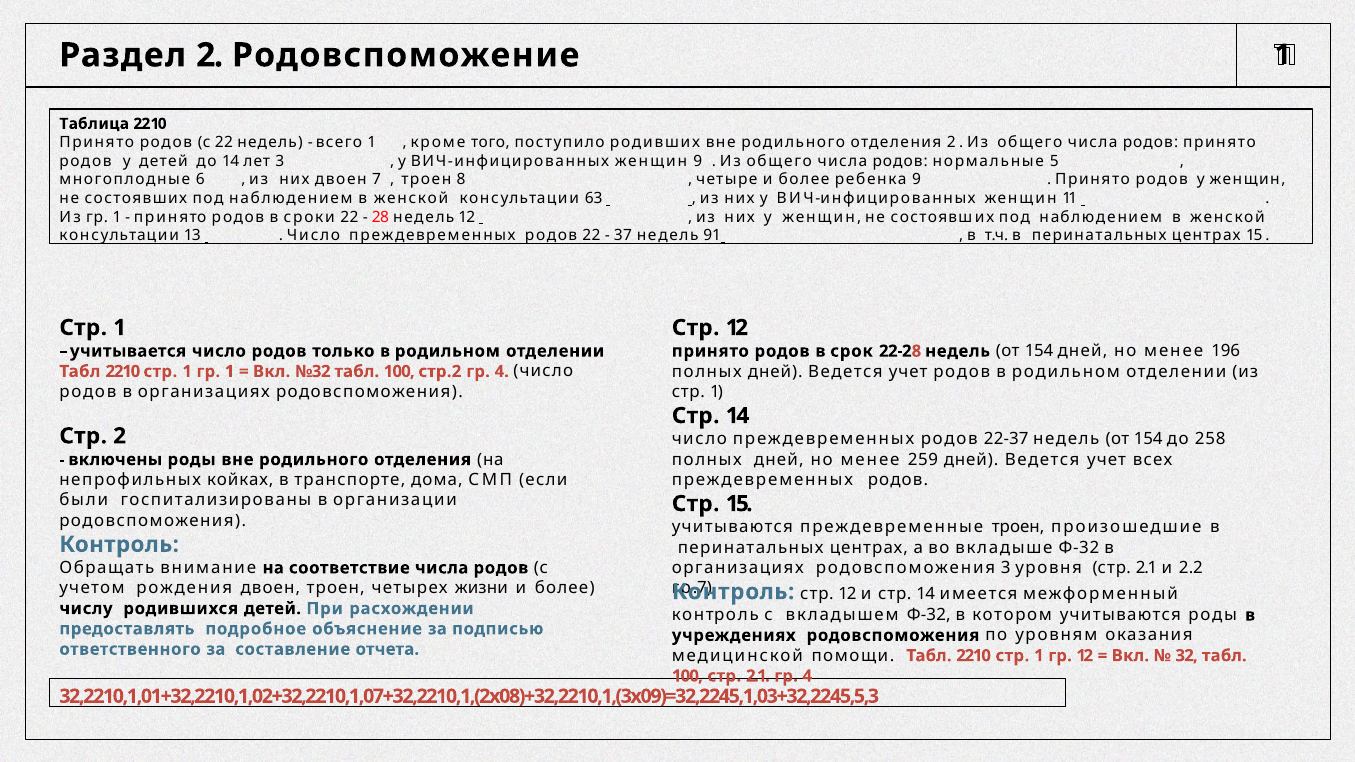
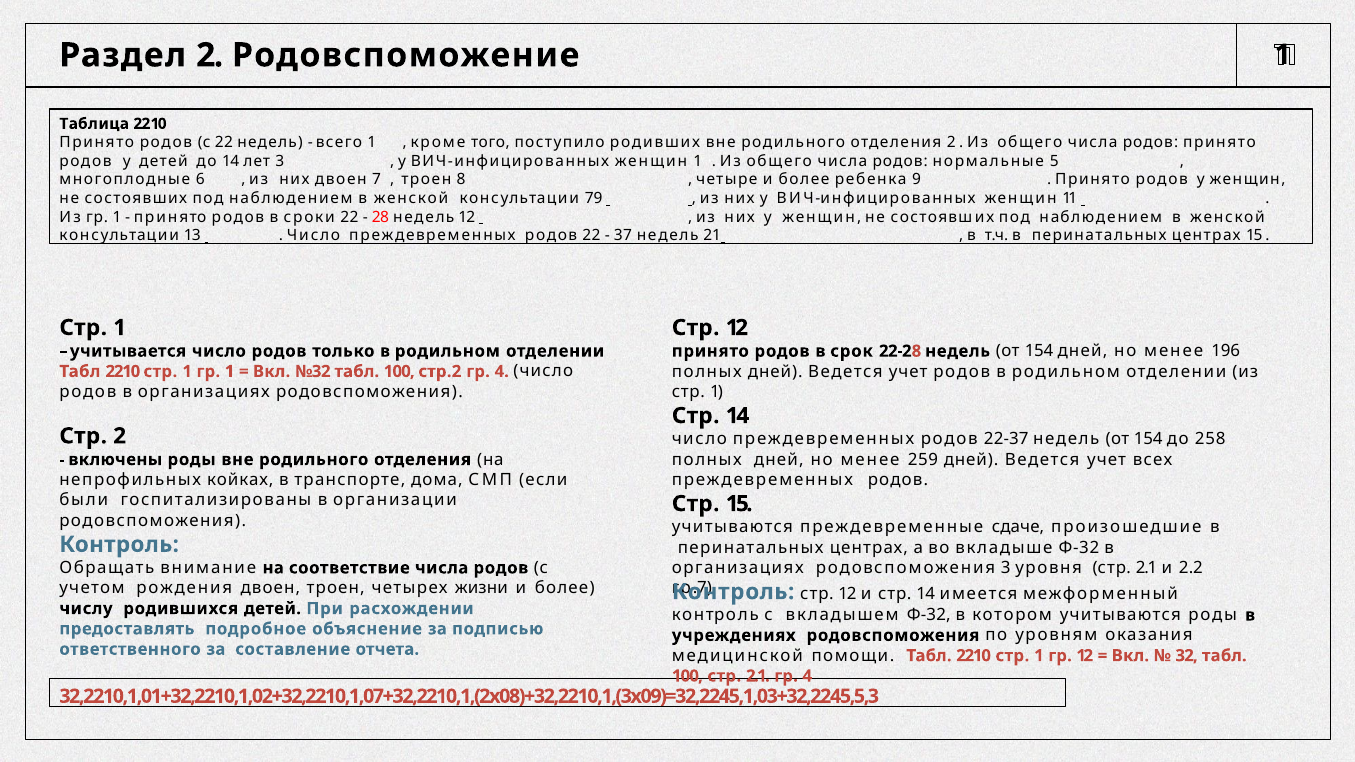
женщин 9: 9 -> 1
63: 63 -> 79
91: 91 -> 21
преждевременные троен: троен -> сдаче
